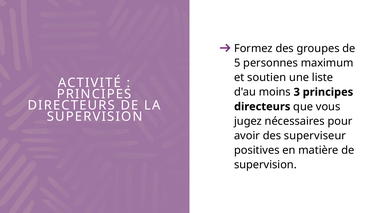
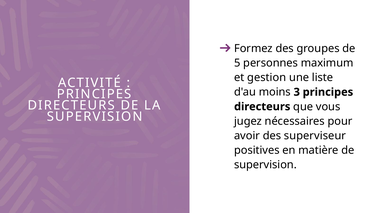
soutien: soutien -> gestion
